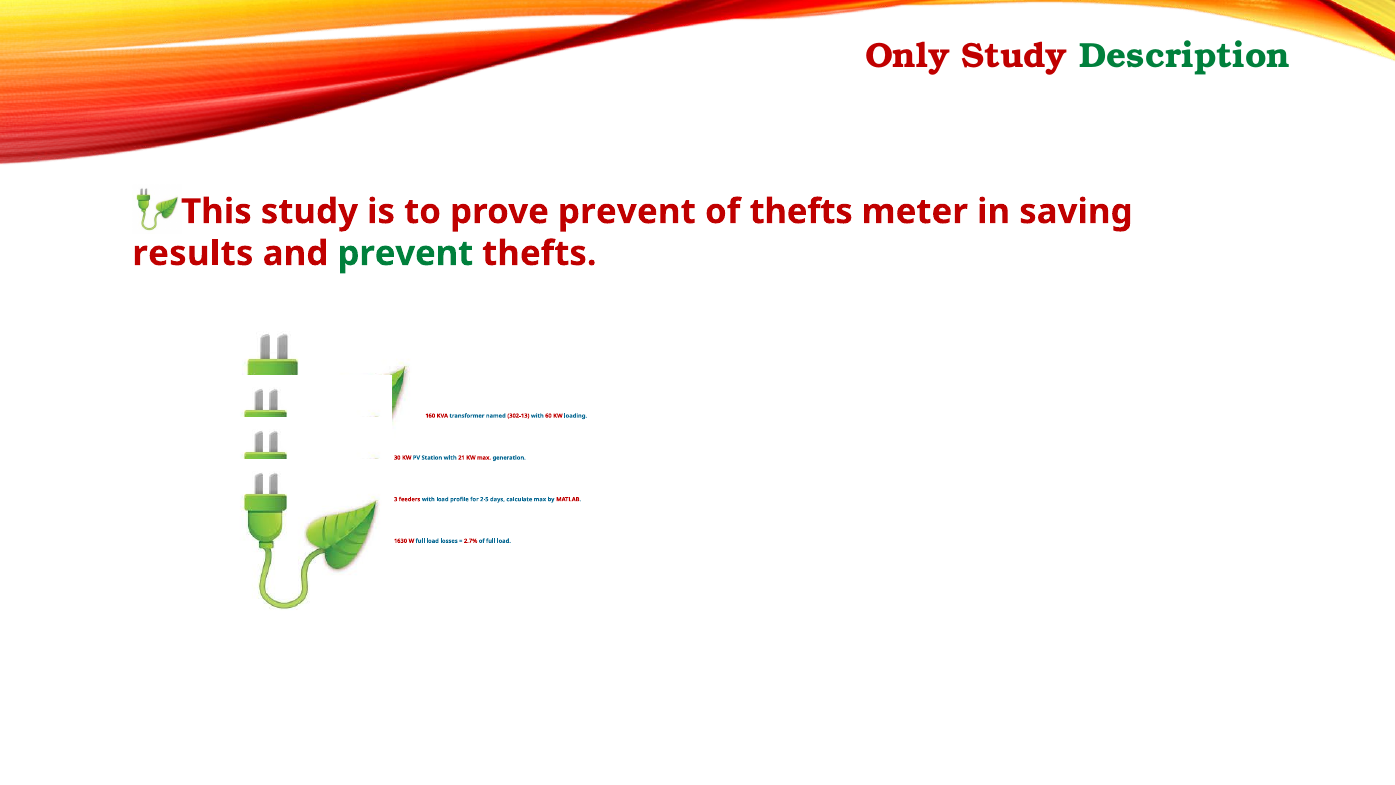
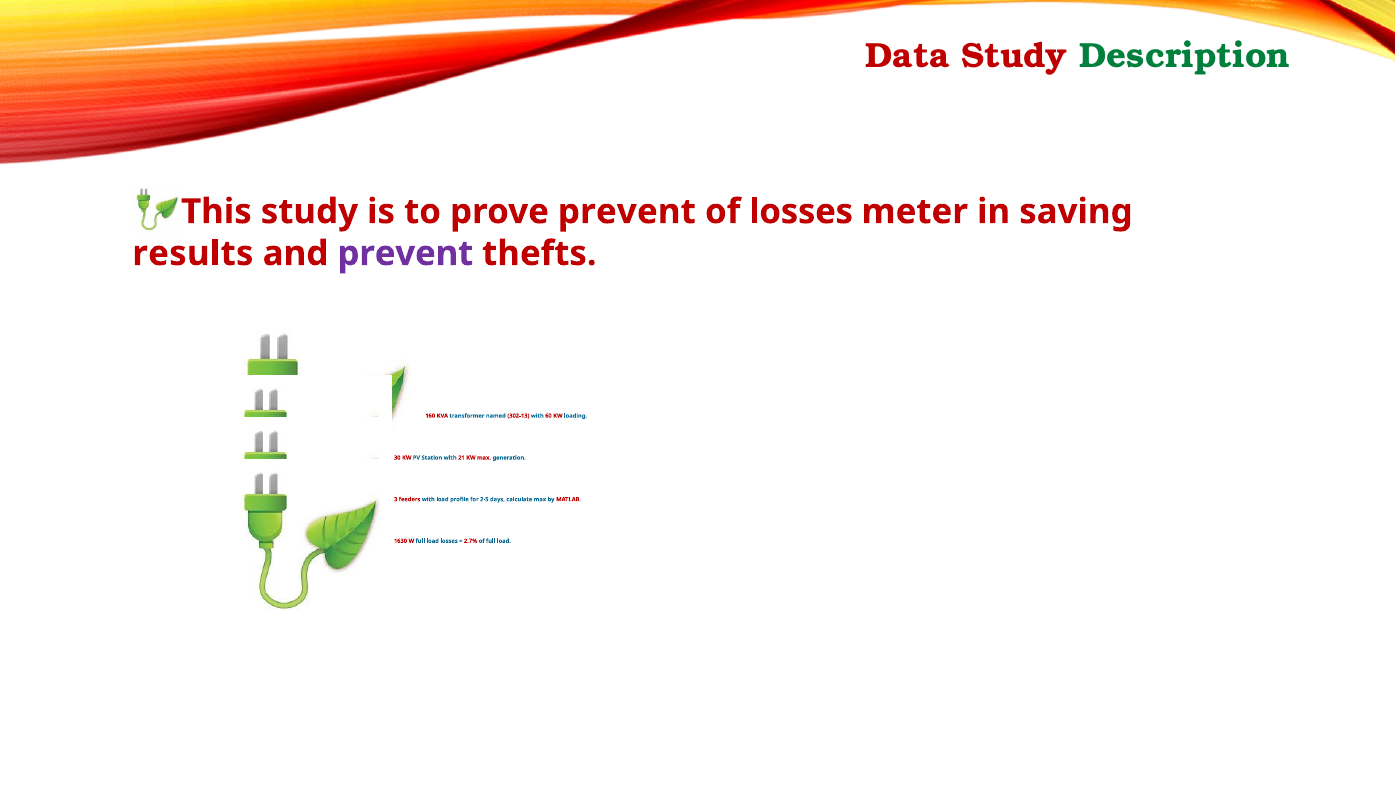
Only: Only -> Data
of thefts: thefts -> losses
prevent at (405, 253) colour: green -> purple
